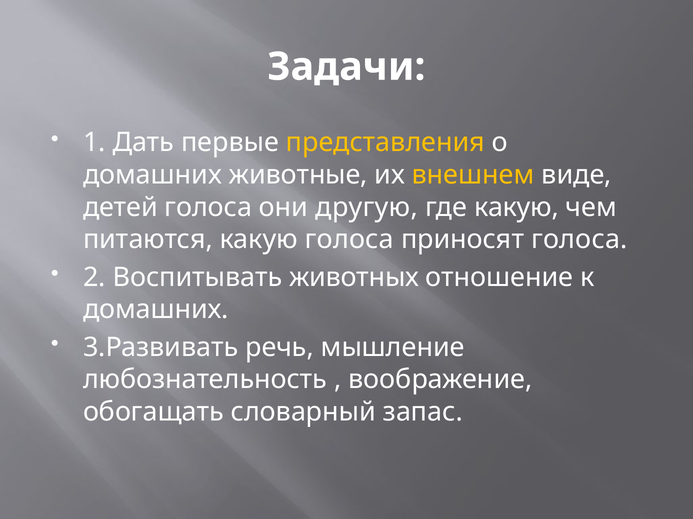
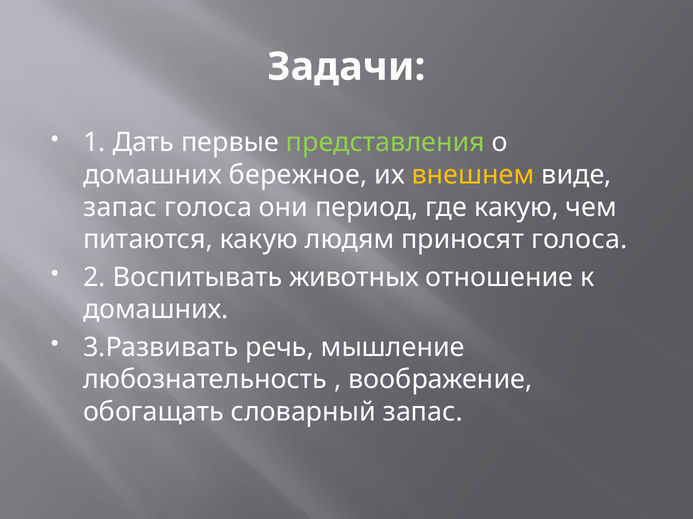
представления colour: yellow -> light green
животные: животные -> бережное
детей at (120, 207): детей -> запас
другую: другую -> период
какую голоса: голоса -> людям
